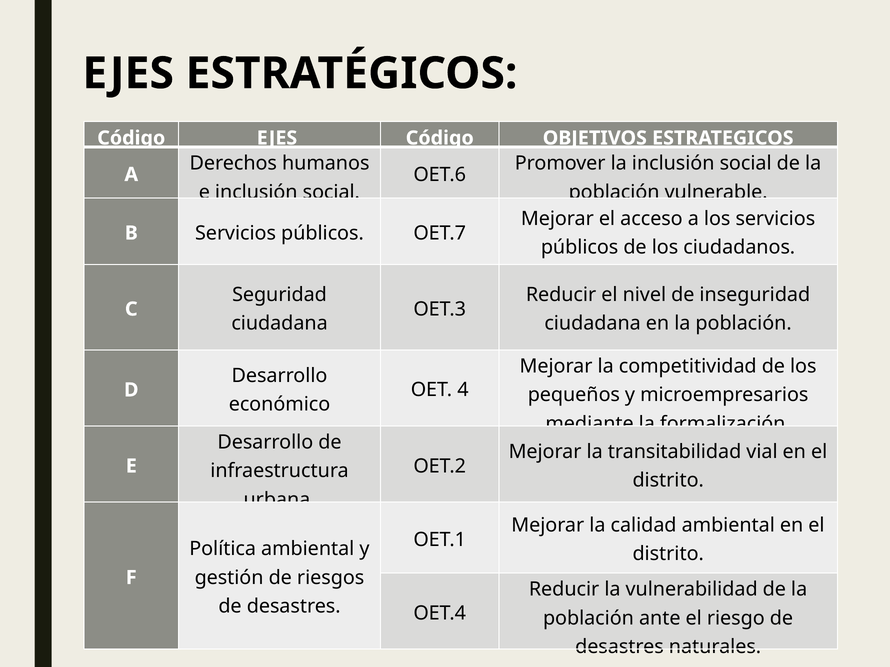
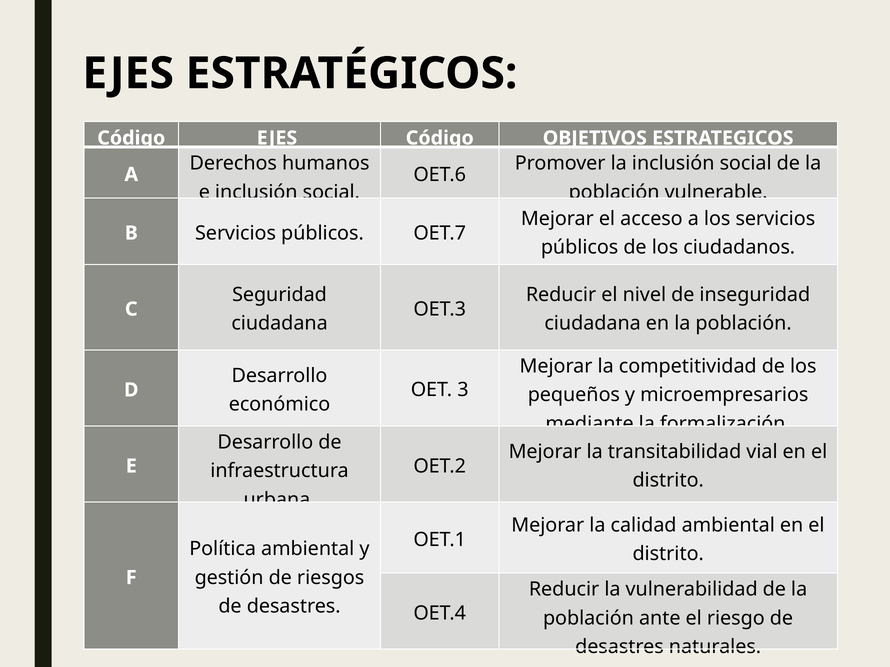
4: 4 -> 3
